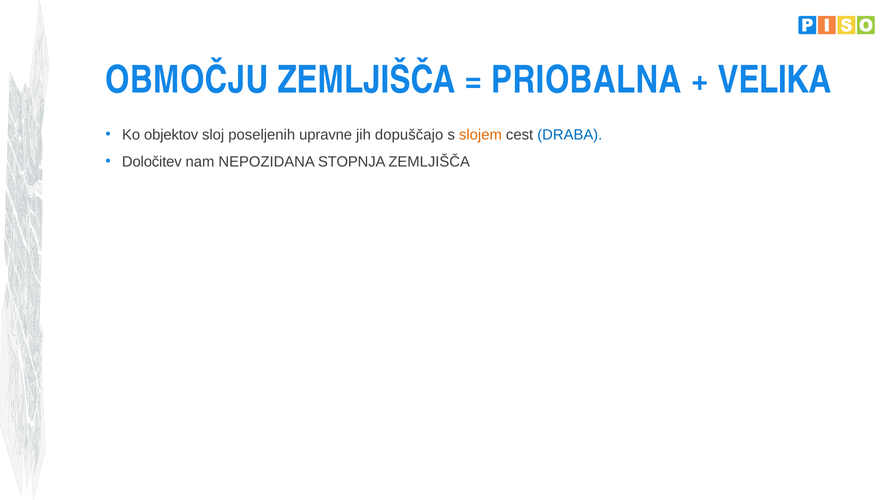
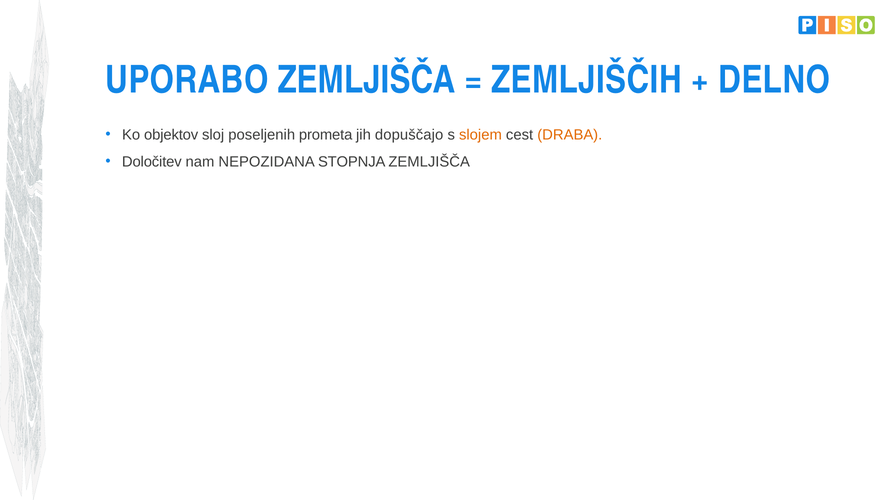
OBMOČJU: OBMOČJU -> UPORABO
PRIOBALNA: PRIOBALNA -> ZEMLJIŠČIH
VELIKA: VELIKA -> DELNO
upravne: upravne -> prometa
DRABA colour: blue -> orange
